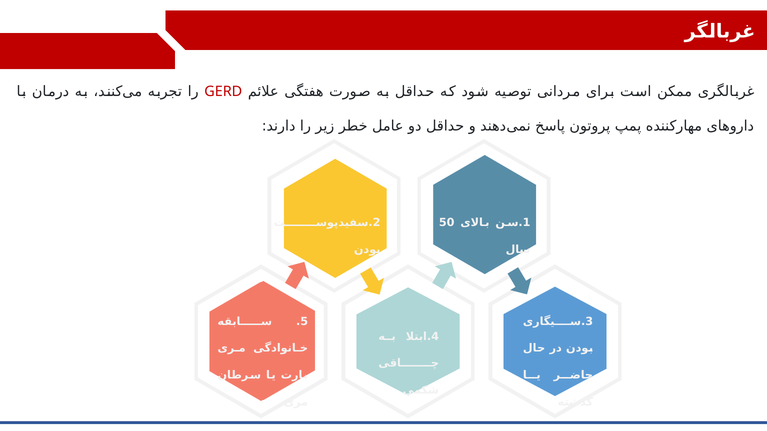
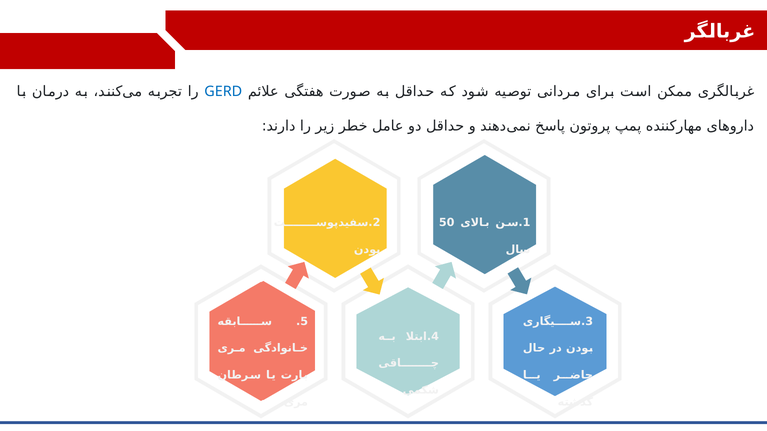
GERD colour: red -> blue
